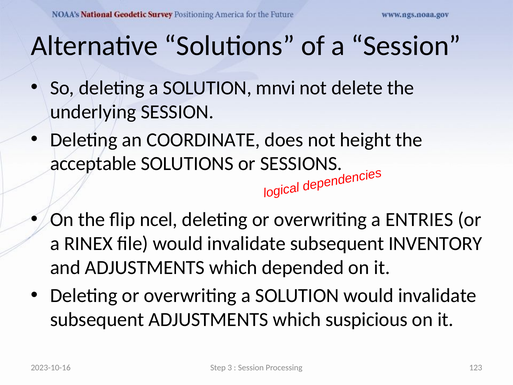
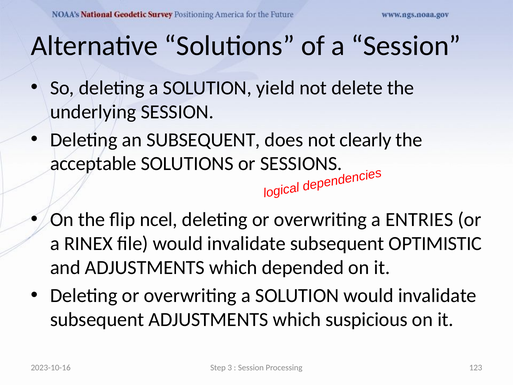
mnvi: mnvi -> yield
an COORDINATE: COORDINATE -> SUBSEQUENT
height: height -> clearly
INVENTORY: INVENTORY -> OPTIMISTIC
